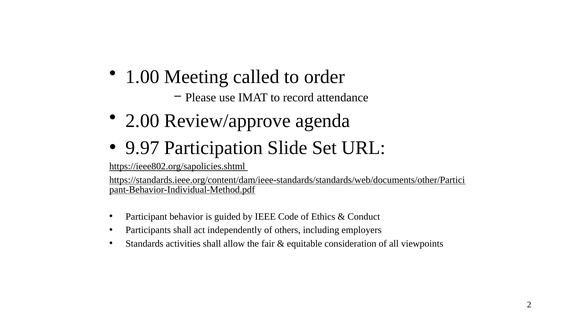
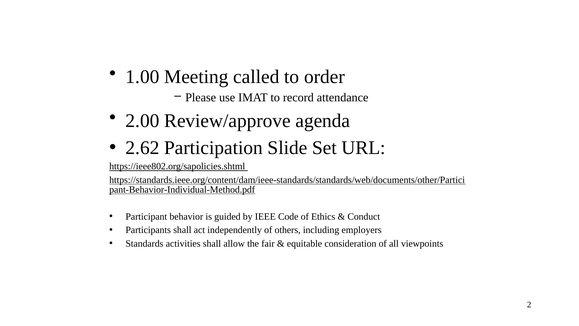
9.97: 9.97 -> 2.62
